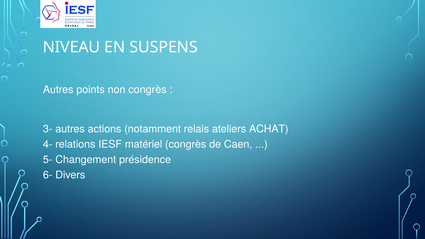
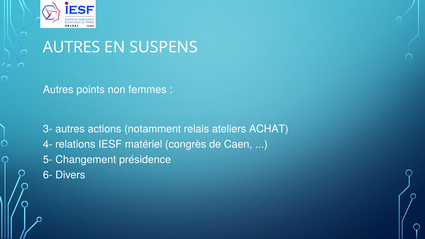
NIVEAU at (72, 47): NIVEAU -> AUTRES
non congrès: congrès -> femmes
